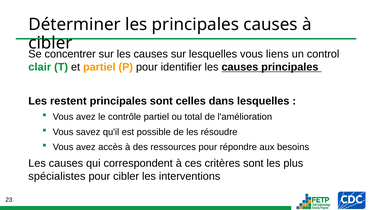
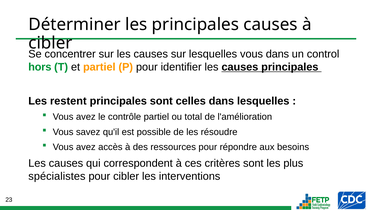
vous liens: liens -> dans
clair: clair -> hors
